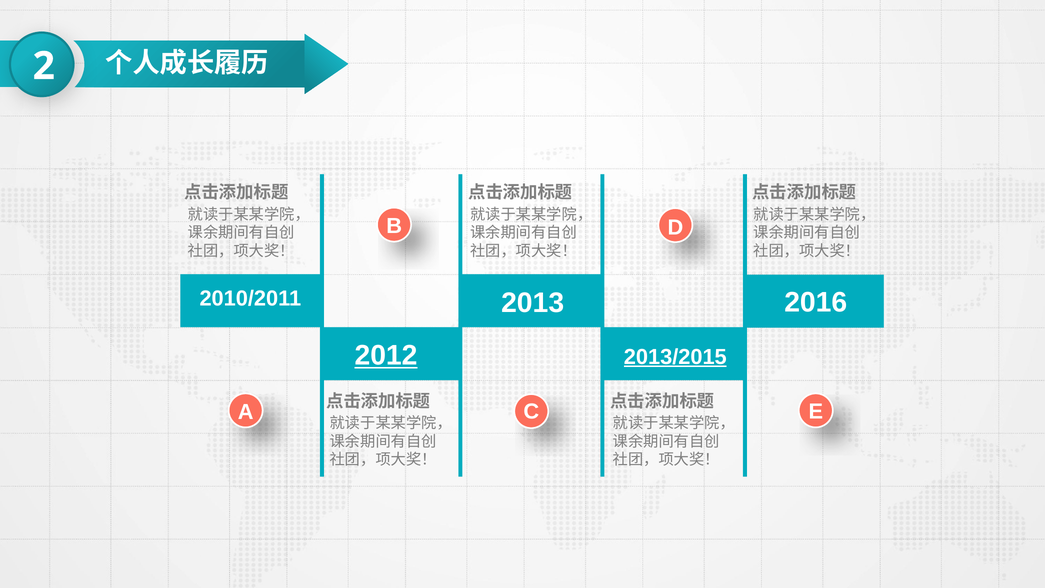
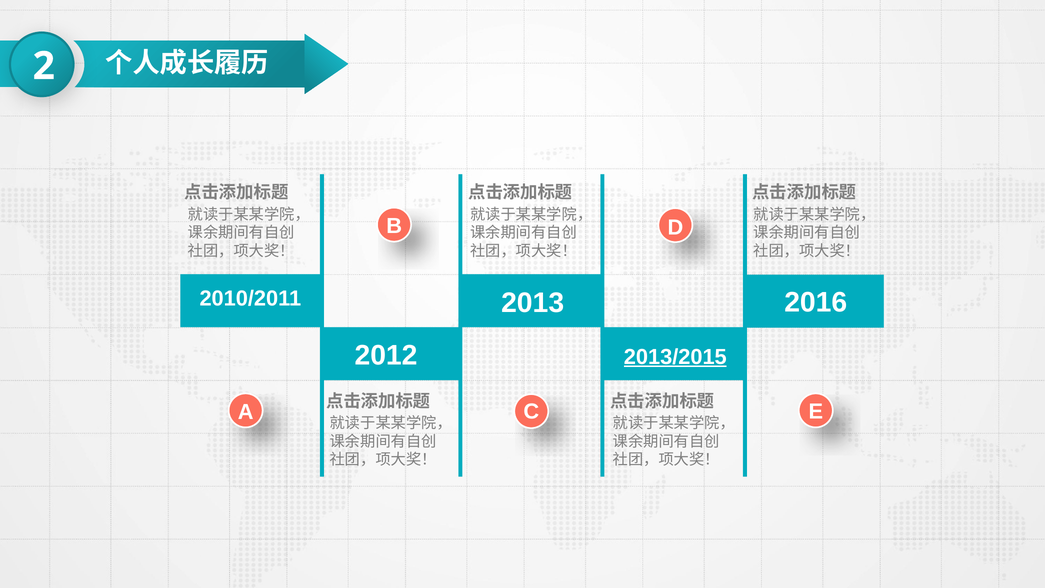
2012 underline: present -> none
